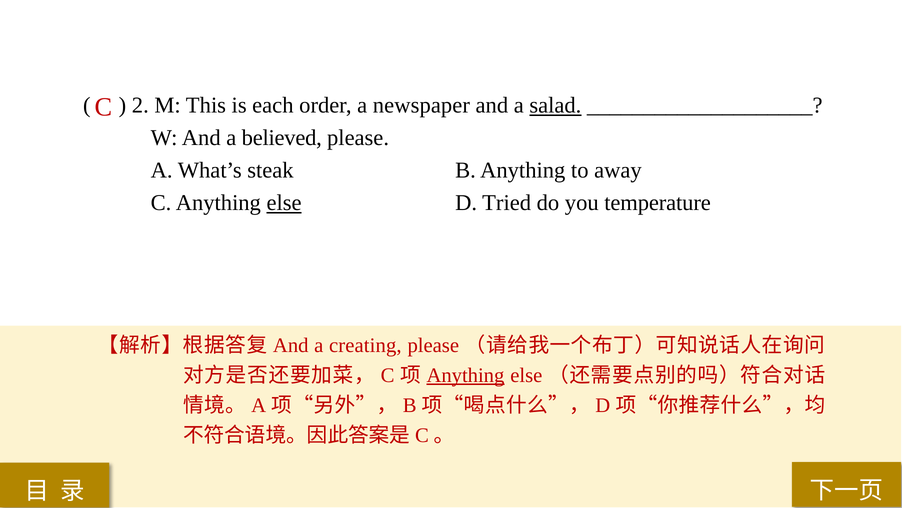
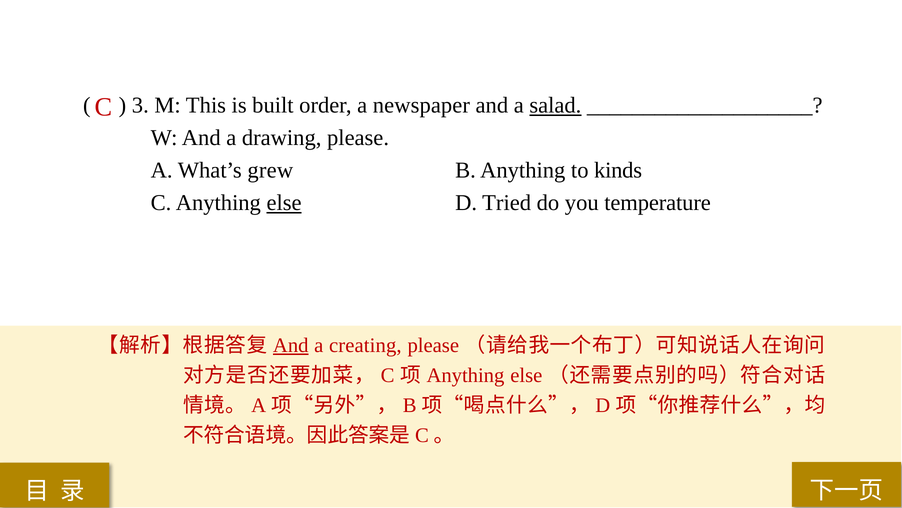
2: 2 -> 3
each: each -> built
believed: believed -> drawing
steak: steak -> grew
away: away -> kinds
And at (291, 345) underline: none -> present
Anything at (465, 375) underline: present -> none
